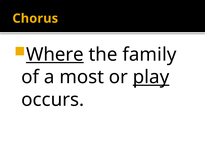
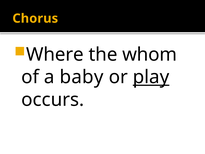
Where underline: present -> none
family: family -> whom
most: most -> baby
